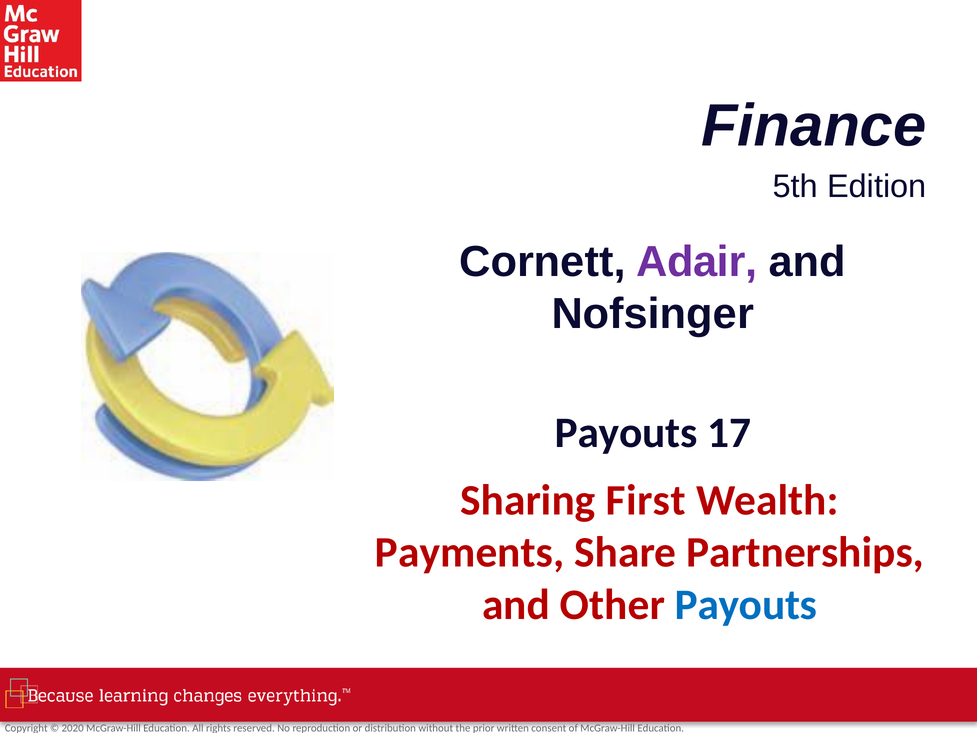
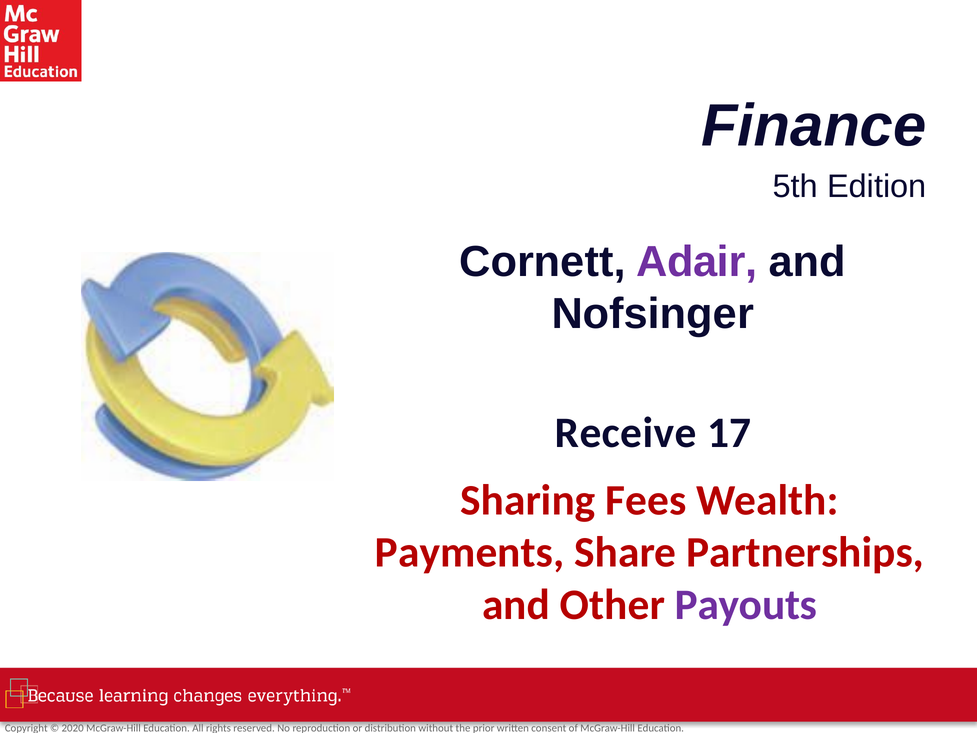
Payouts at (626, 433): Payouts -> Receive
First: First -> Fees
Payouts at (746, 605) colour: blue -> purple
